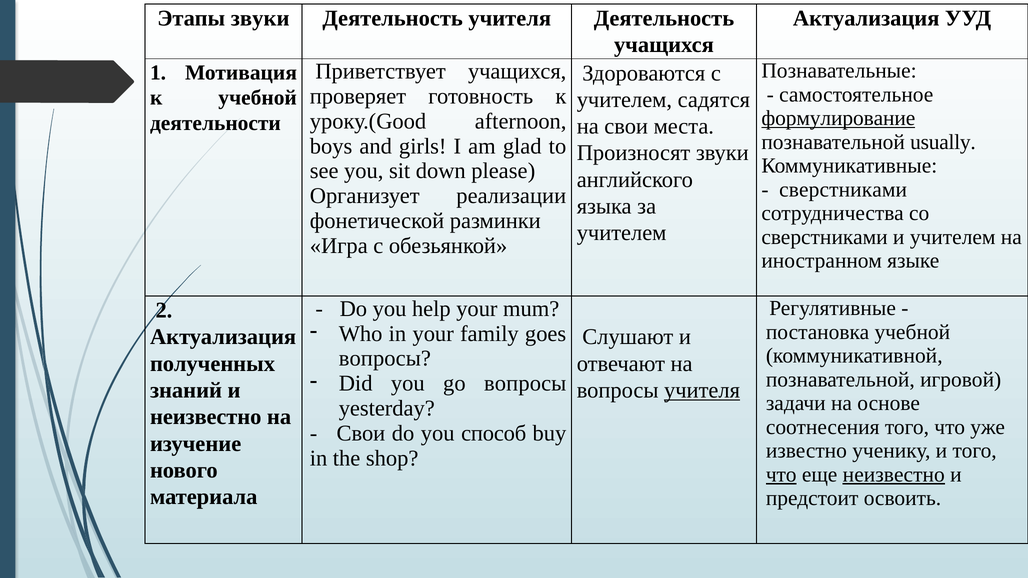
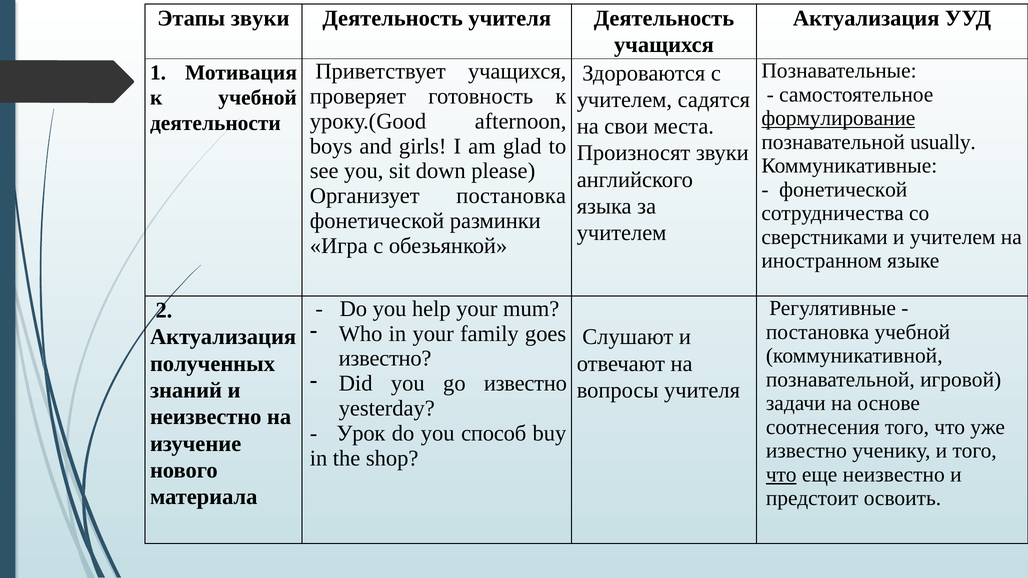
сверстниками at (843, 190): сверстниками -> фонетической
Организует реализации: реализации -> постановка
вопросы at (385, 359): вопросы -> известно
go вопросы: вопросы -> известно
учителя at (702, 391) underline: present -> none
Свои at (361, 433): Свои -> Урок
неизвестно at (894, 475) underline: present -> none
